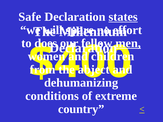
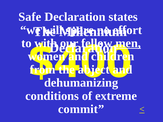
states underline: present -> none
does: does -> with
country: country -> commit
